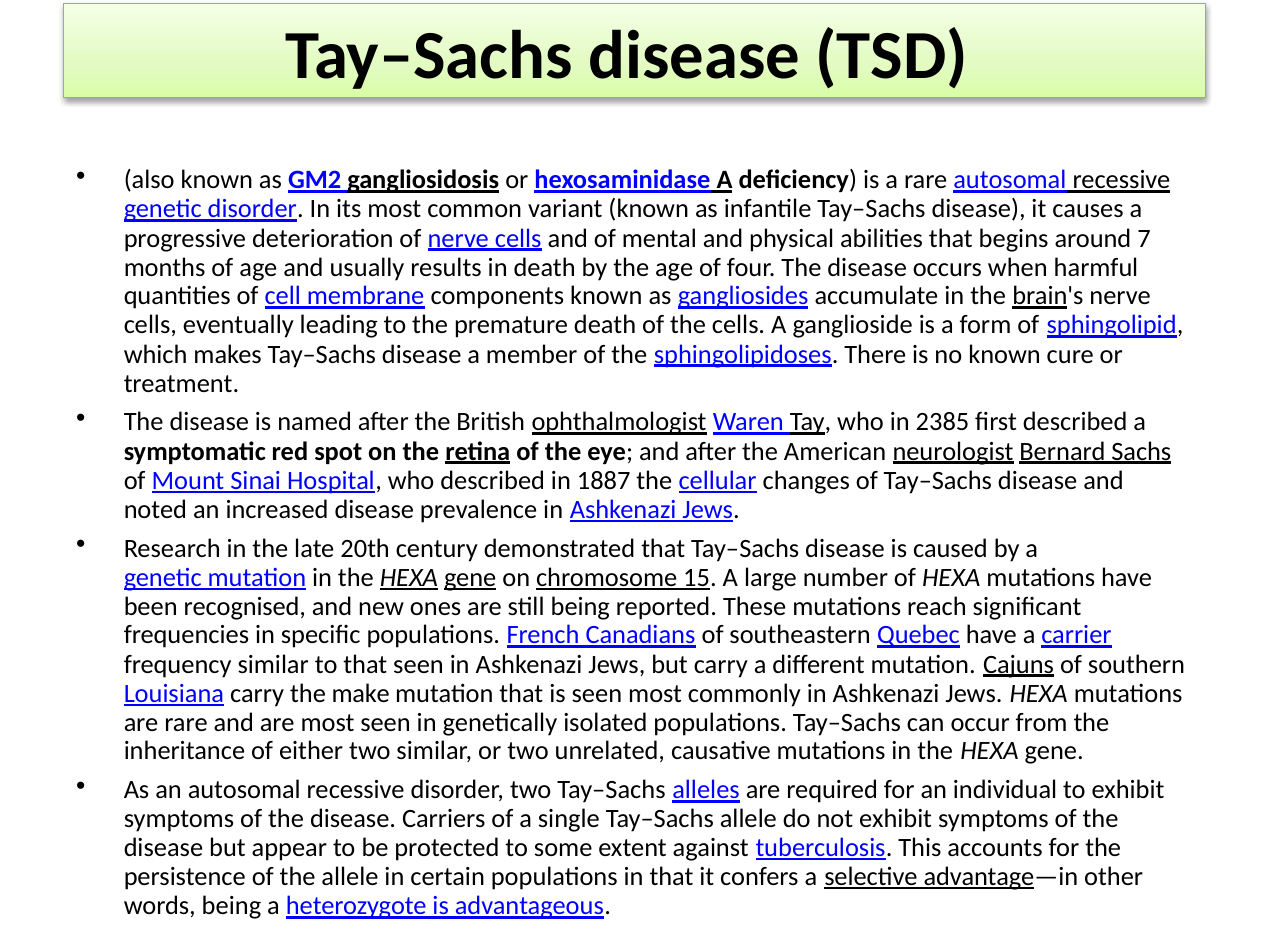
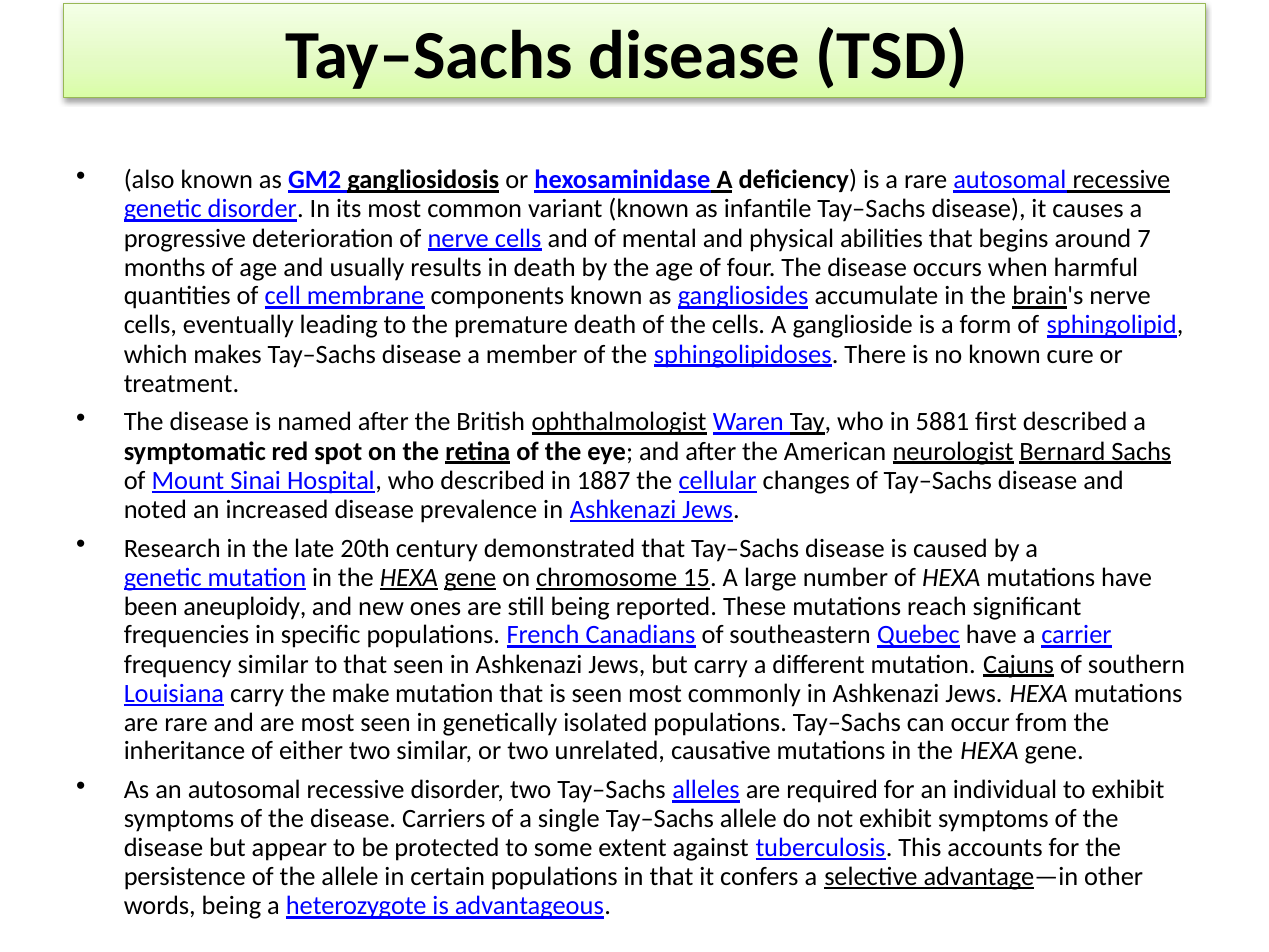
2385: 2385 -> 5881
recognised: recognised -> aneuploidy
